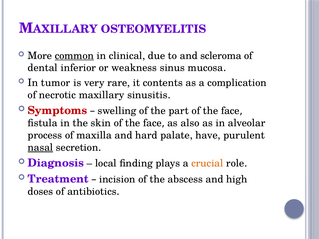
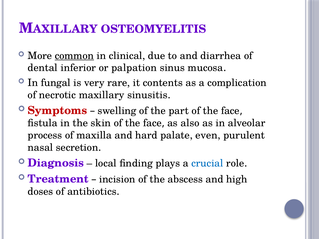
scleroma: scleroma -> diarrhea
weakness: weakness -> palpation
tumor: tumor -> fungal
have: have -> even
nasal underline: present -> none
crucial colour: orange -> blue
